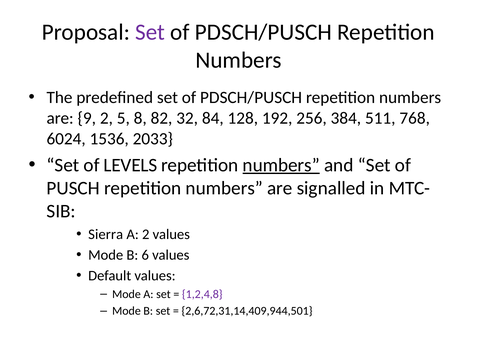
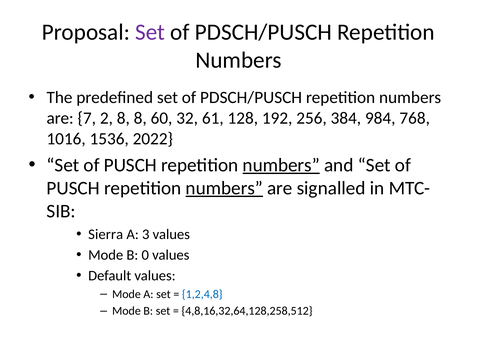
9: 9 -> 7
2 5: 5 -> 8
82: 82 -> 60
84: 84 -> 61
511: 511 -> 984
6024: 6024 -> 1016
2033: 2033 -> 2022
LEVELS at (130, 165): LEVELS -> PUSCH
numbers at (224, 188) underline: none -> present
A 2: 2 -> 3
6: 6 -> 0
1,2,4,8 colour: purple -> blue
2,6,72,31,14,409,944,501: 2,6,72,31,14,409,944,501 -> 4,8,16,32,64,128,258,512
